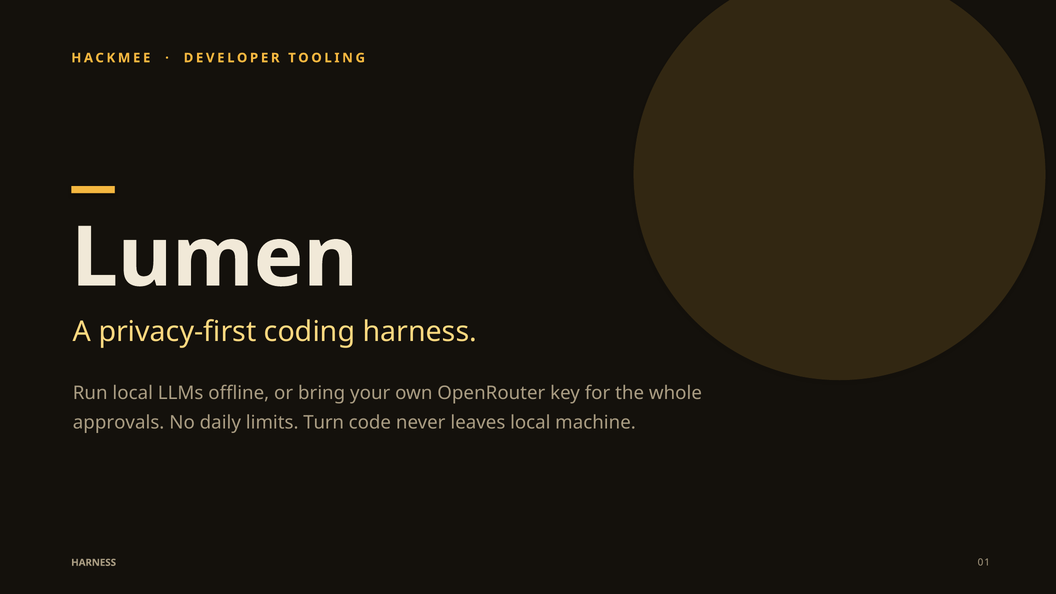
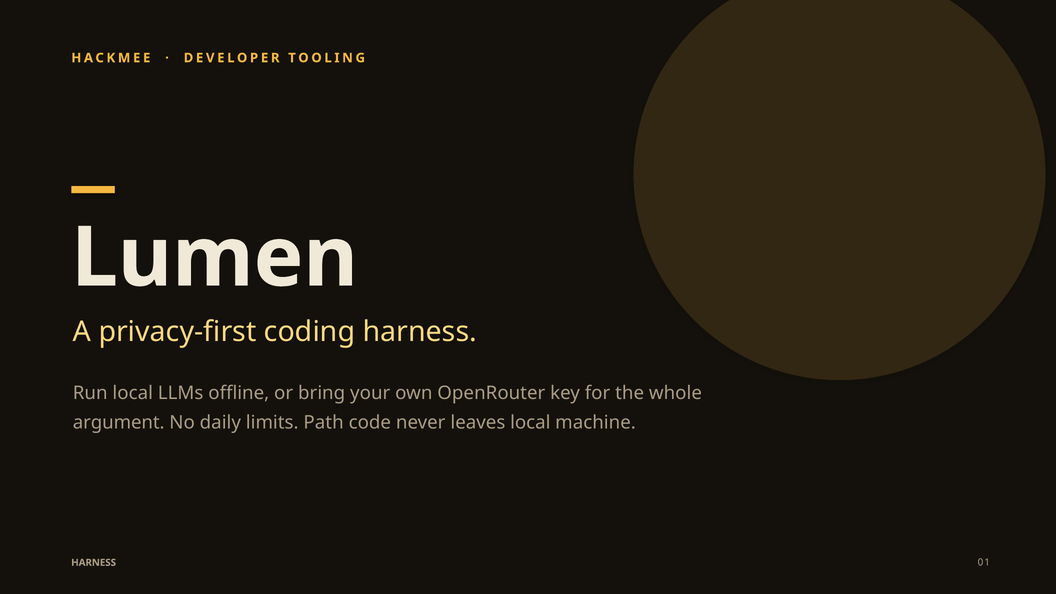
approvals: approvals -> argument
Turn: Turn -> Path
